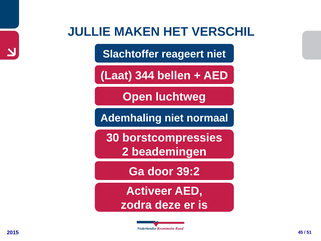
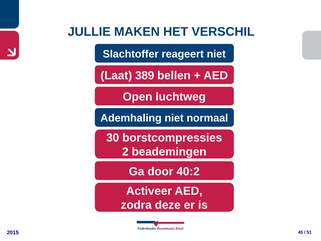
344: 344 -> 389
39:2: 39:2 -> 40:2
